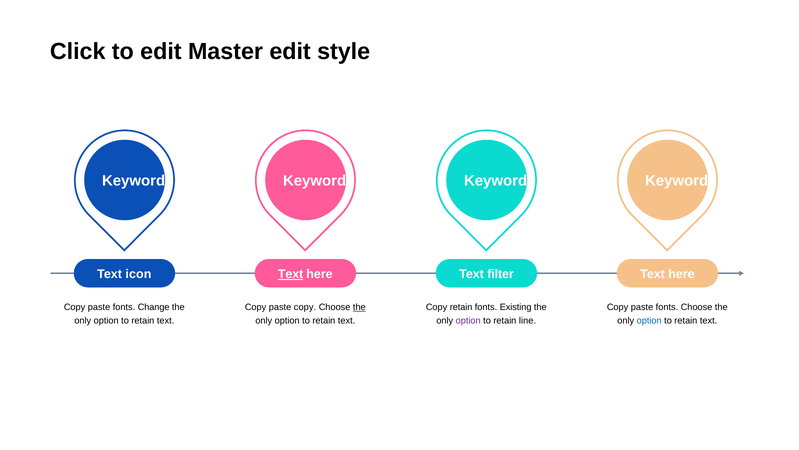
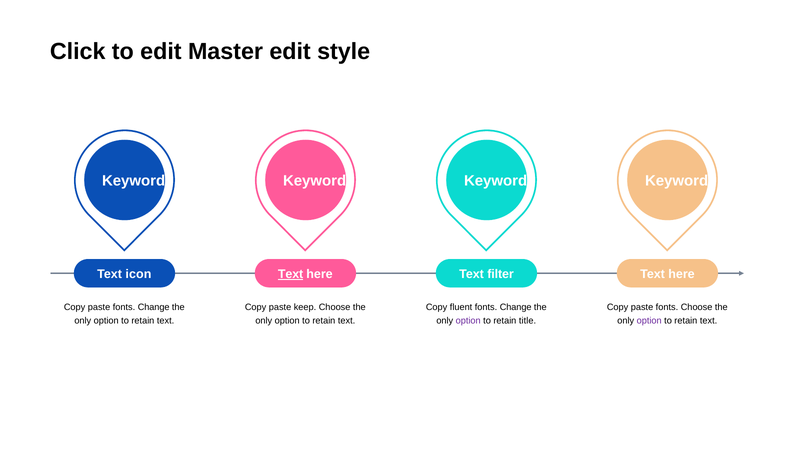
paste copy: copy -> keep
the at (359, 307) underline: present -> none
Copy retain: retain -> fluent
Existing at (516, 307): Existing -> Change
line: line -> title
option at (649, 320) colour: blue -> purple
